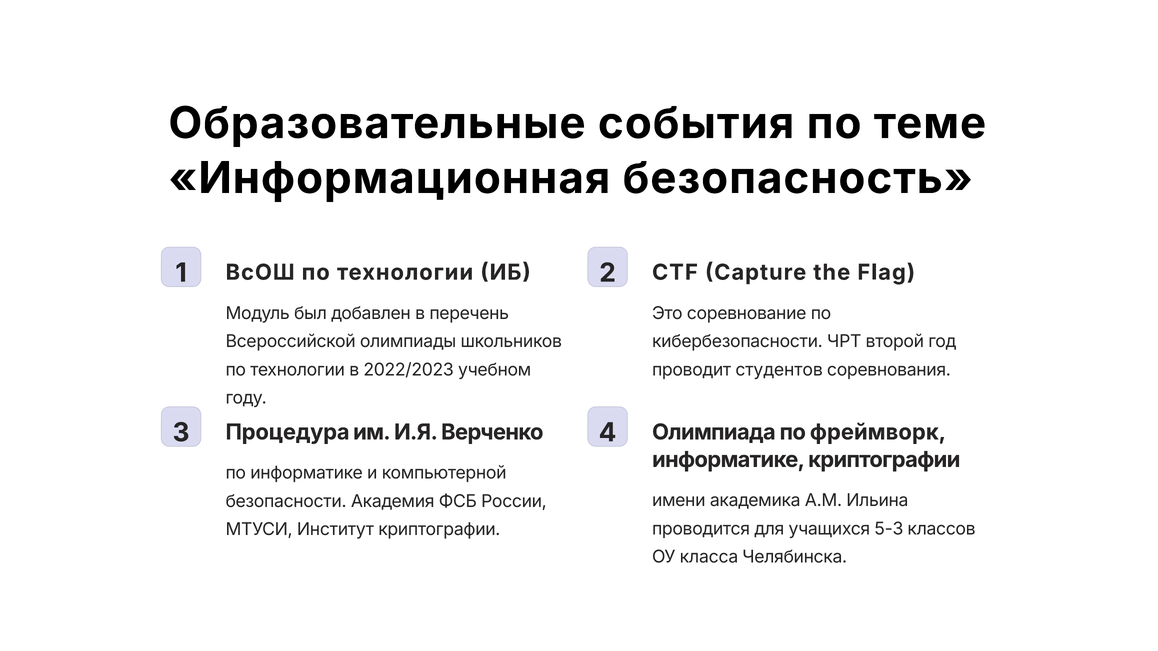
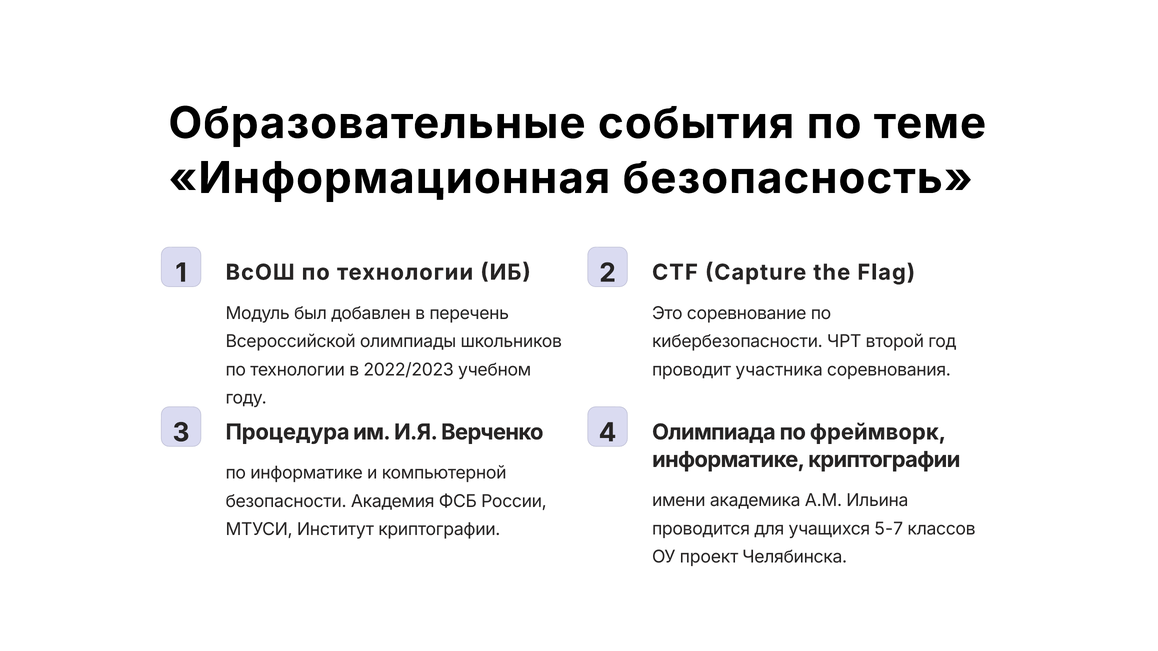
студентов: студентов -> участника
5-3: 5-3 -> 5-7
класса: класса -> проект
